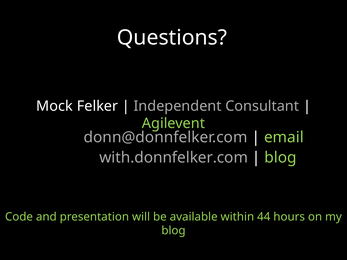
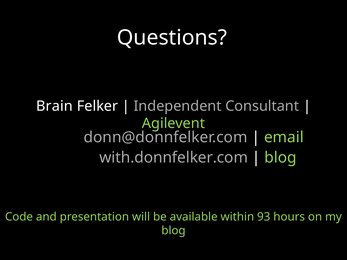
Mock: Mock -> Brain
44: 44 -> 93
